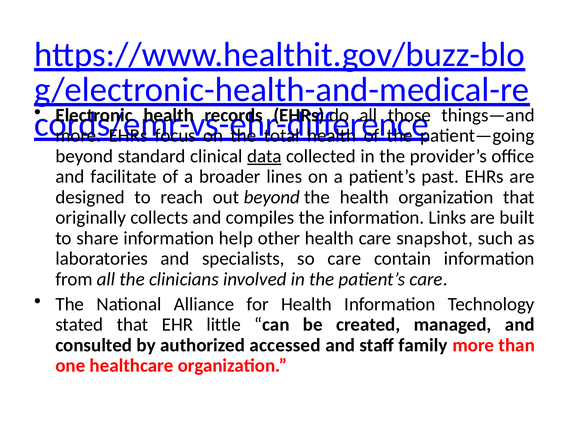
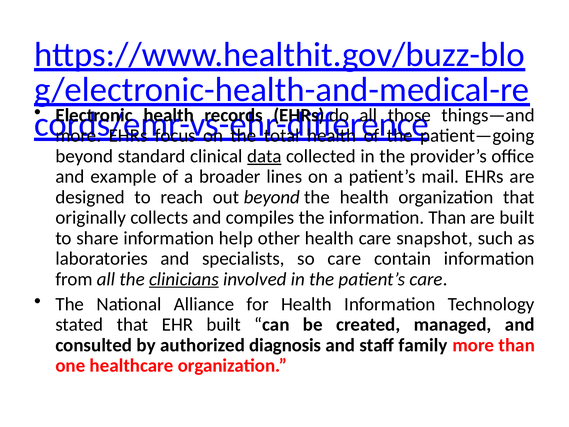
facilitate: facilitate -> example
past: past -> mail
information Links: Links -> Than
clinicians underline: none -> present
EHR little: little -> built
accessed: accessed -> diagnosis
